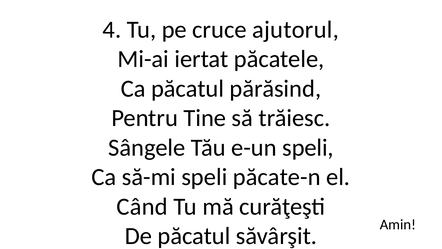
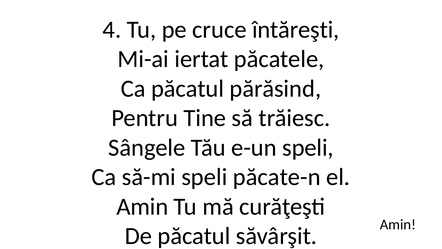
ajutorul: ajutorul -> întăreşti
Când at (142, 206): Când -> Amin
